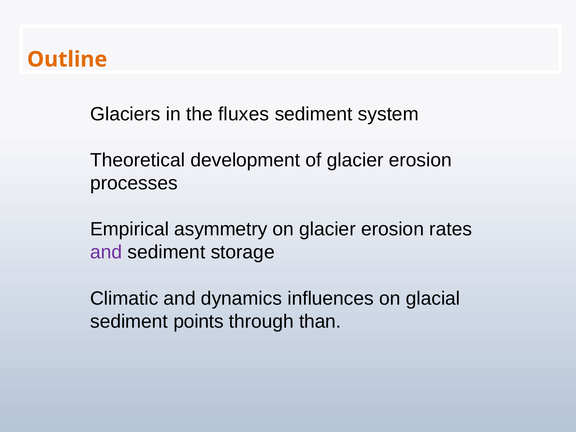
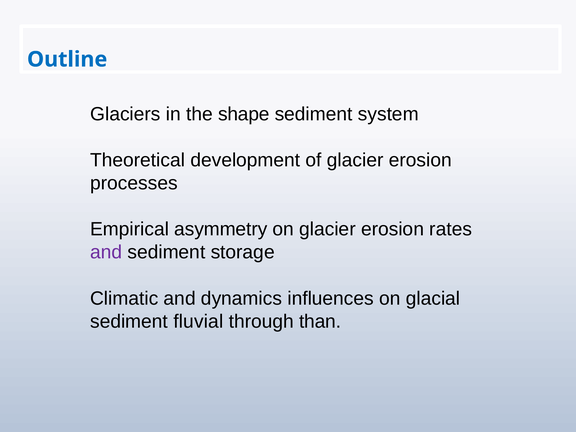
Outline colour: orange -> blue
fluxes: fluxes -> shape
points: points -> fluvial
